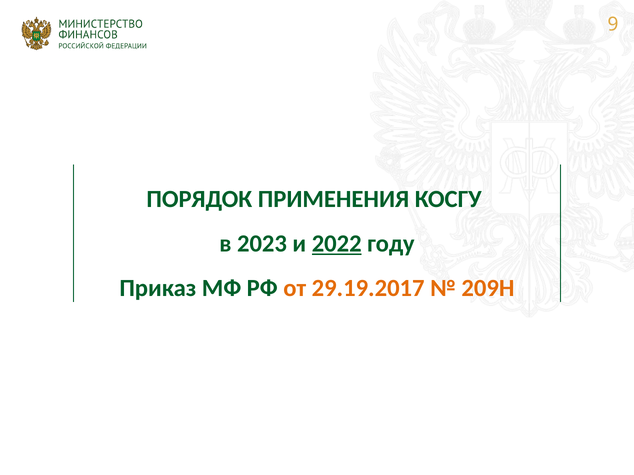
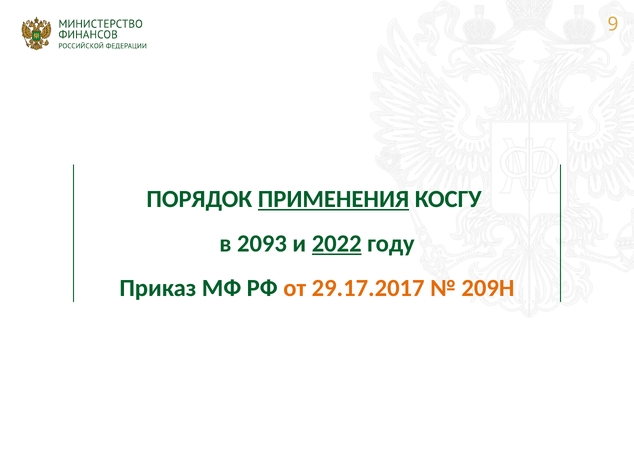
ПРИМЕНЕНИЯ underline: none -> present
2023: 2023 -> 2093
29.19.2017: 29.19.2017 -> 29.17.2017
